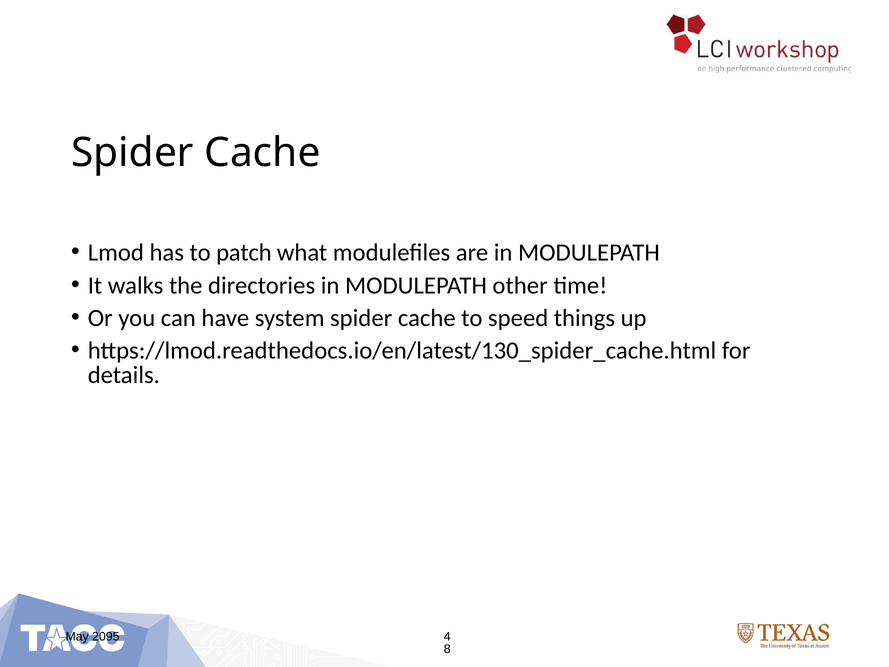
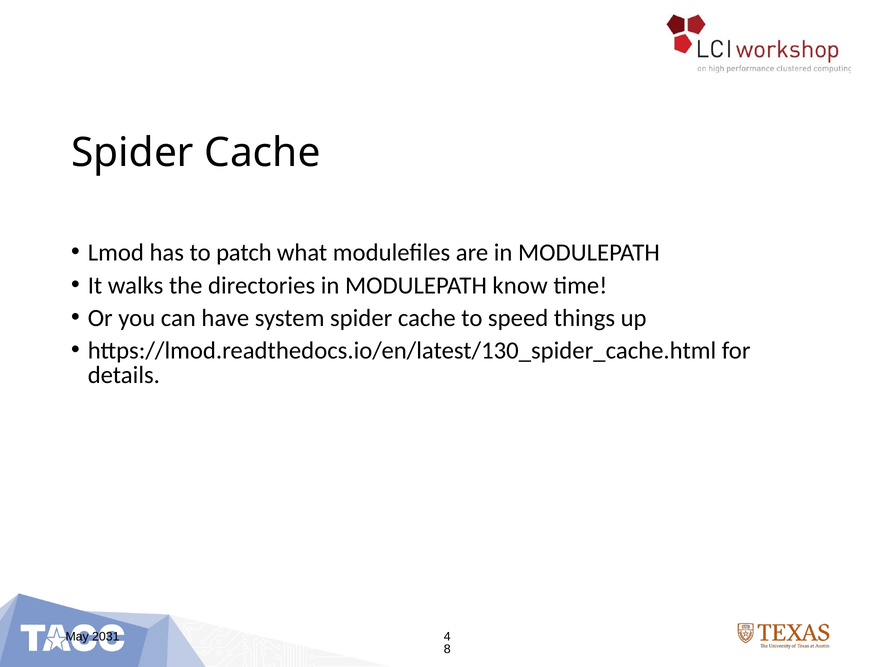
other: other -> know
2095: 2095 -> 2031
